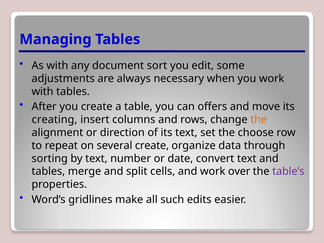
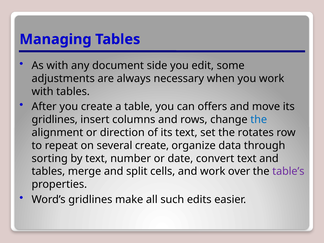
sort: sort -> side
creating at (55, 120): creating -> gridlines
the at (259, 120) colour: orange -> blue
choose: choose -> rotates
